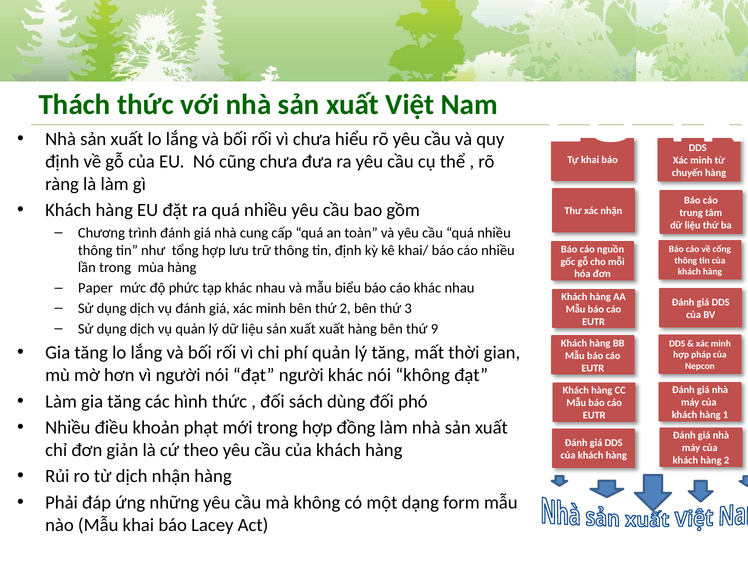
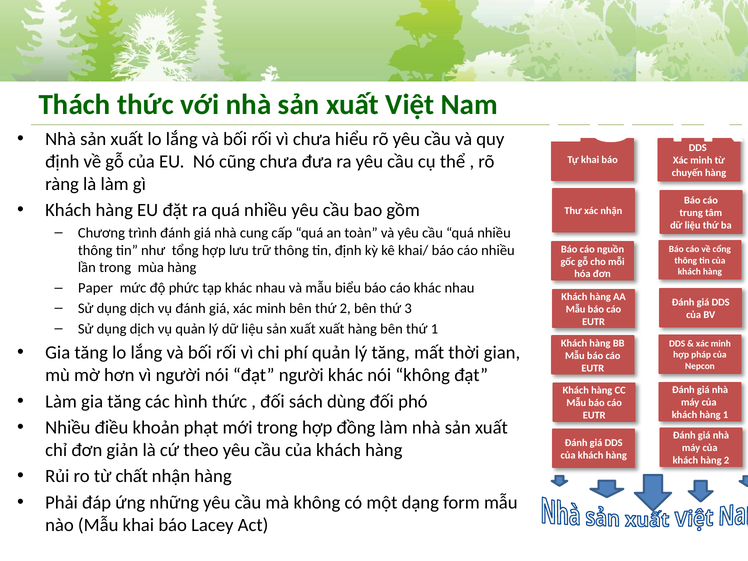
thứ 9: 9 -> 1
từ dịch: dịch -> chất
